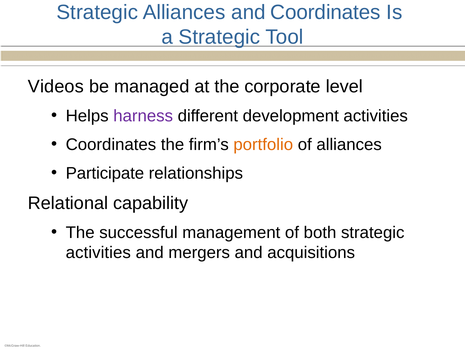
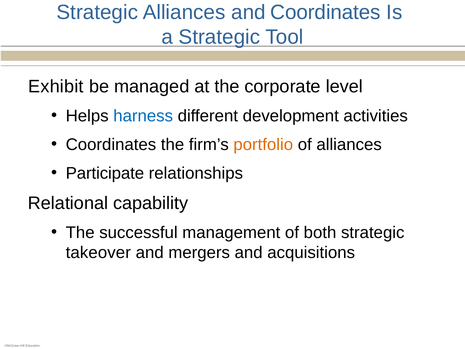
Videos: Videos -> Exhibit
harness colour: purple -> blue
activities at (98, 252): activities -> takeover
